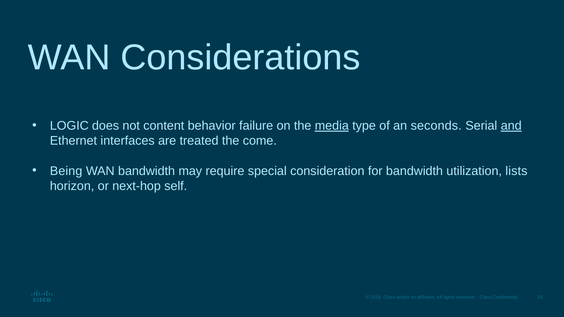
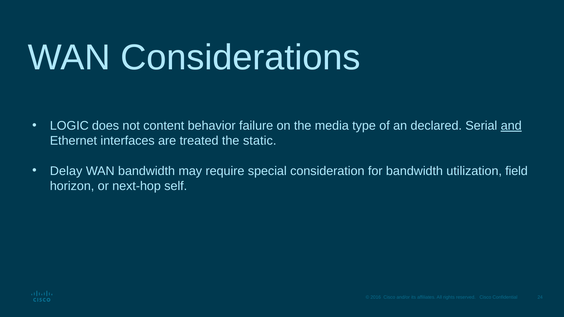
media underline: present -> none
seconds: seconds -> declared
come: come -> static
Being: Being -> Delay
lists: lists -> field
